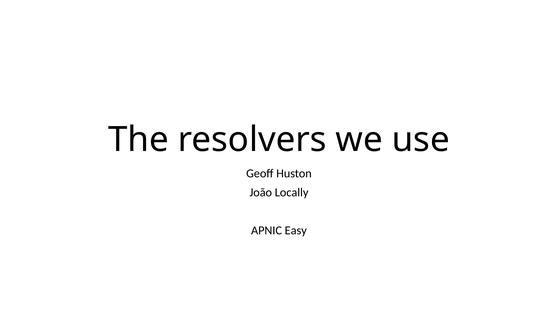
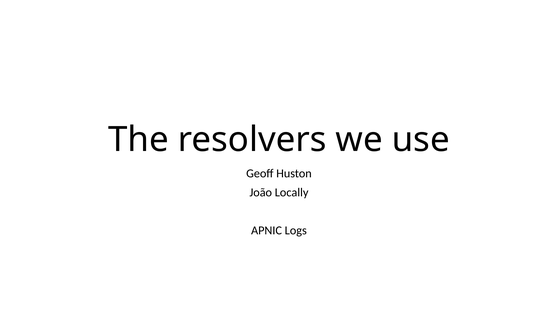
Easy: Easy -> Logs
